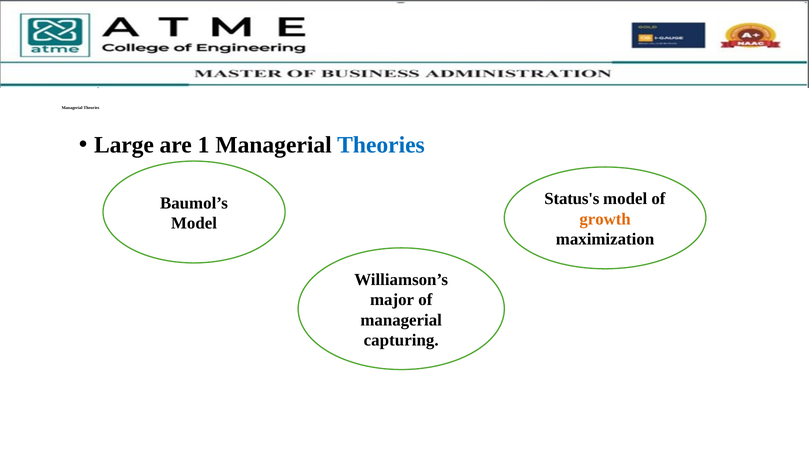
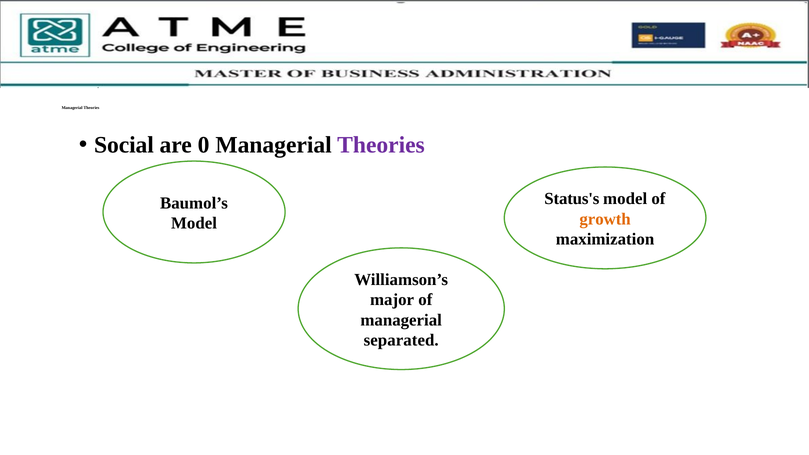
Large: Large -> Social
1: 1 -> 0
Theories at (381, 145) colour: blue -> purple
capturing: capturing -> separated
